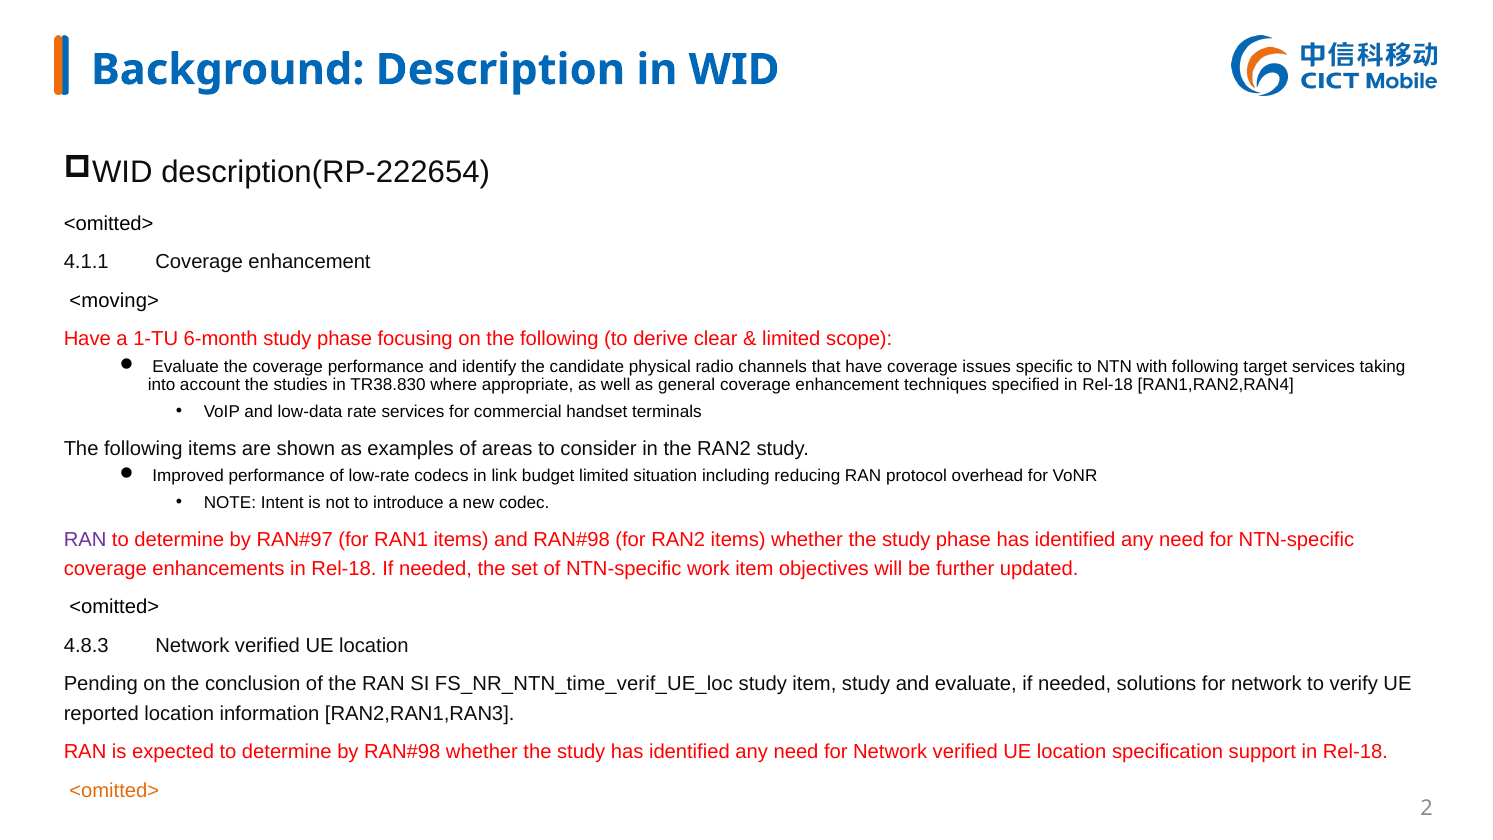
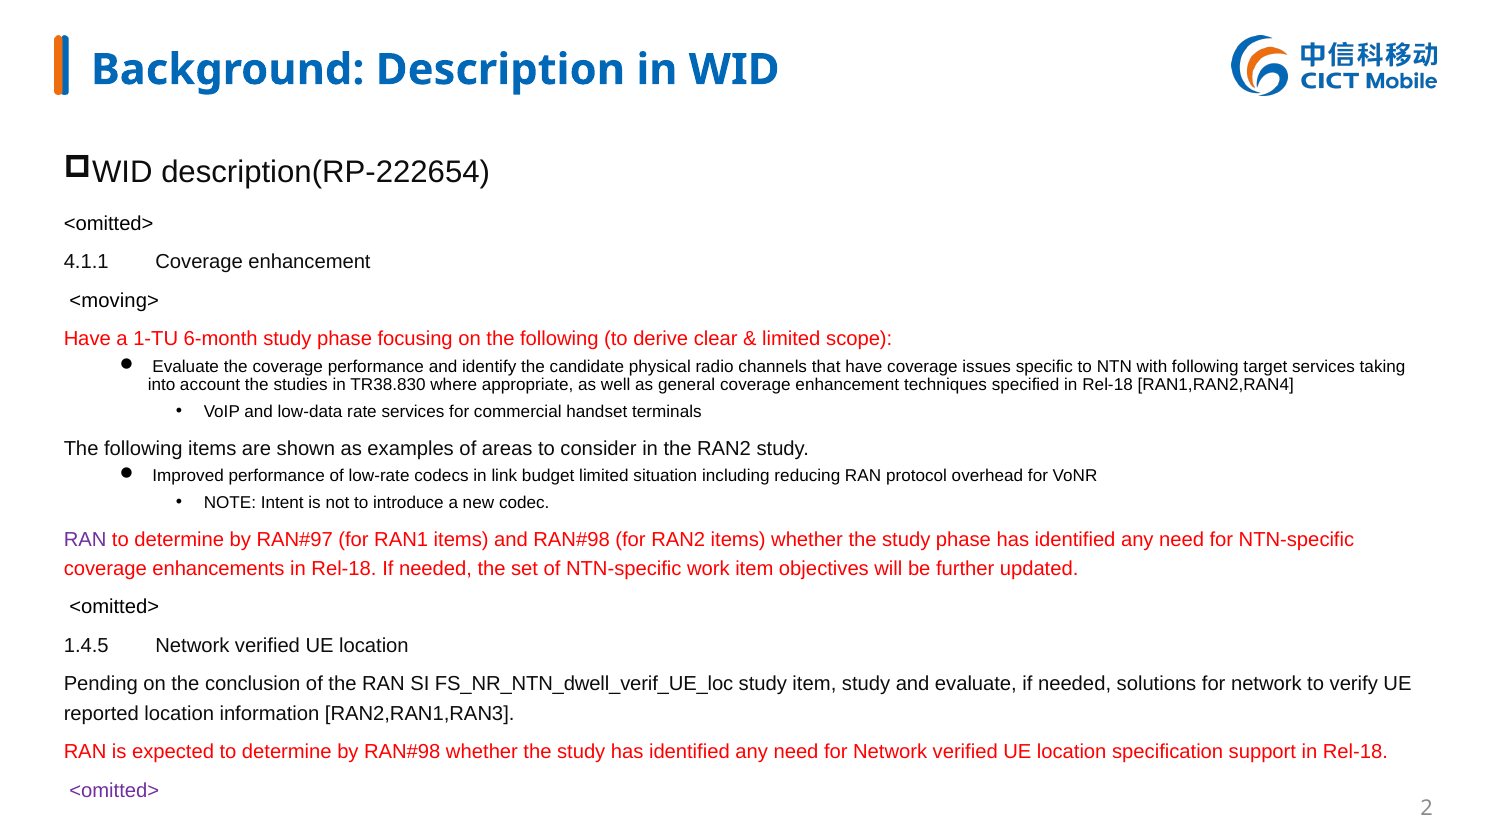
4.8.3: 4.8.3 -> 1.4.5
FS_NR_NTN_time_verif_UE_loc: FS_NR_NTN_time_verif_UE_loc -> FS_NR_NTN_dwell_verif_UE_loc
<omitted> at (114, 790) colour: orange -> purple
